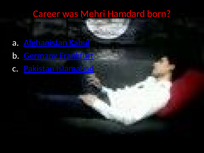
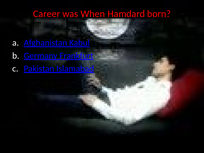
Mehri: Mehri -> When
